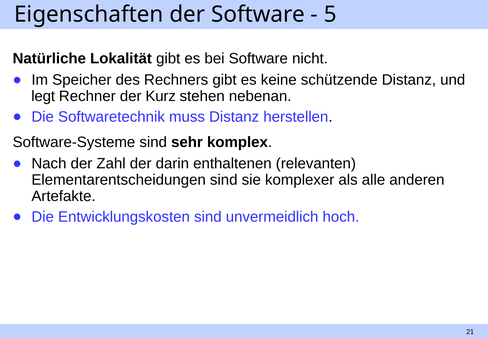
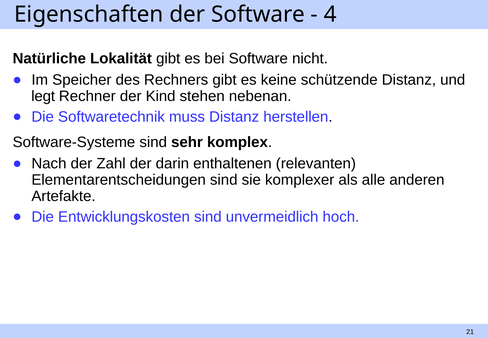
5: 5 -> 4
Kurz: Kurz -> Kind
